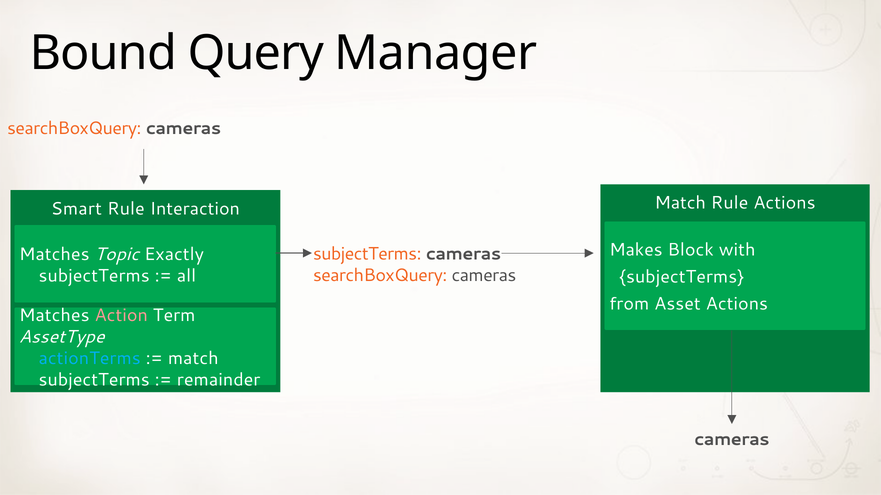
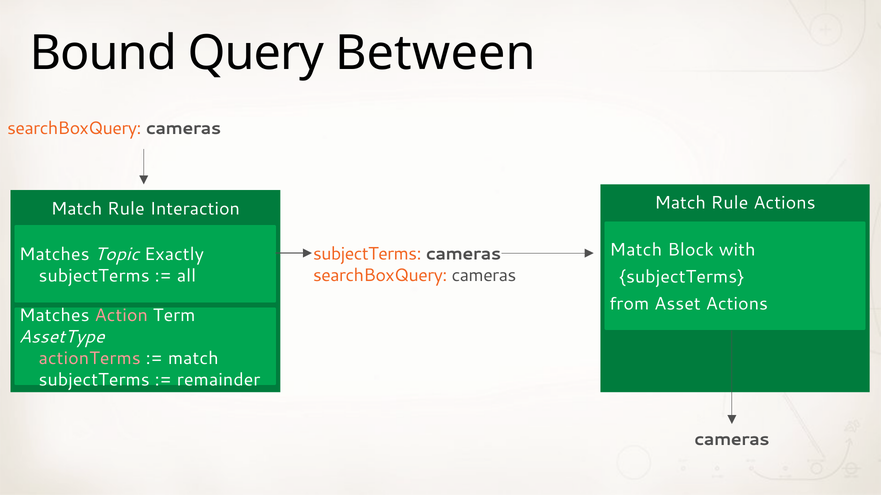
Manager: Manager -> Between
Smart at (76, 209): Smart -> Match
Makes at (636, 250): Makes -> Match
actionTerms colour: light blue -> pink
